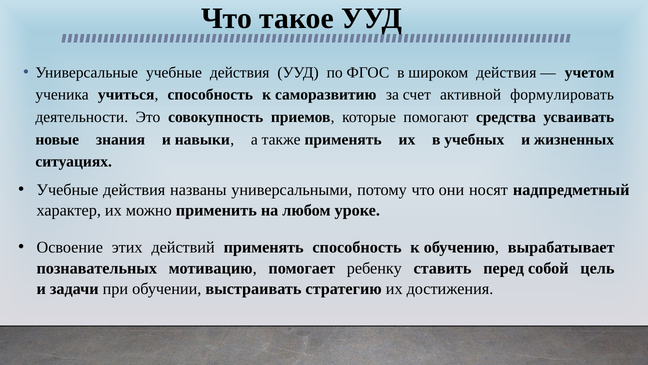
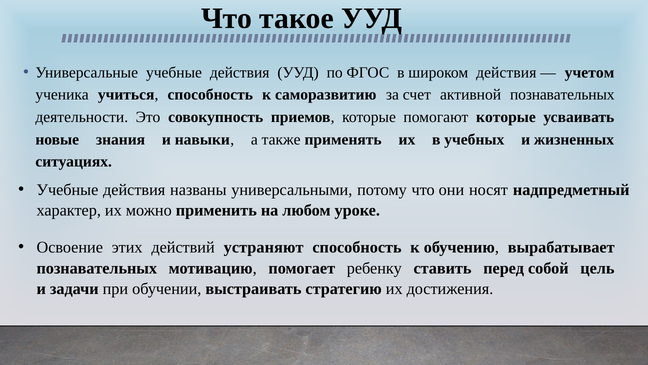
активной формулировать: формулировать -> познавательных
помогают средства: средства -> которые
действий применять: применять -> устраняют
